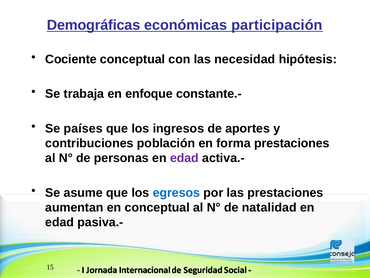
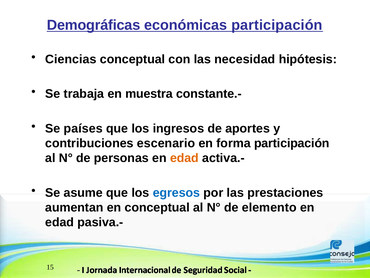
Cociente: Cociente -> Ciencias
enfoque: enfoque -> muestra
población: población -> escenario
forma prestaciones: prestaciones -> participación
edad at (184, 158) colour: purple -> orange
natalidad: natalidad -> elemento
